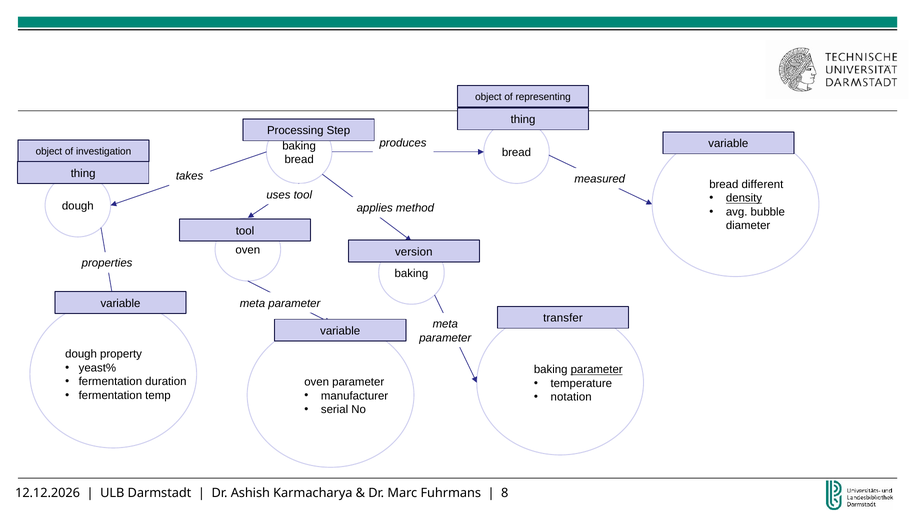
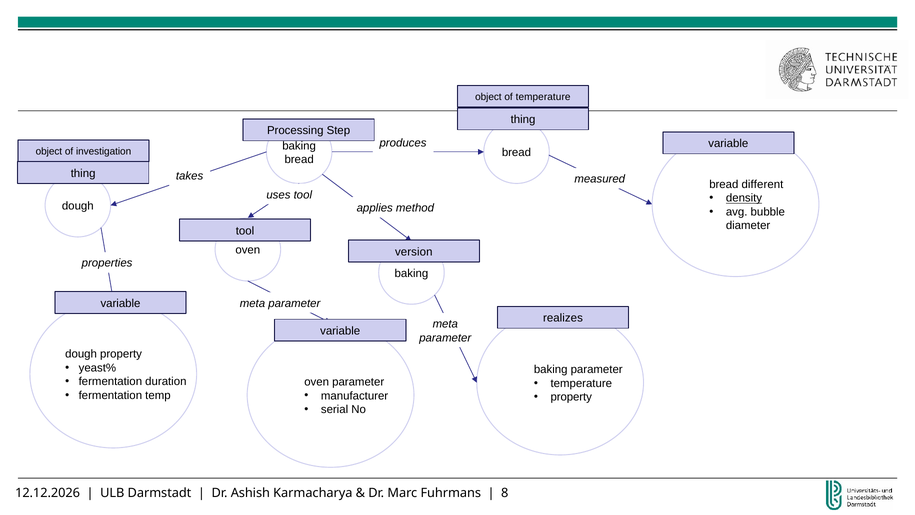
of representing: representing -> temperature
transfer: transfer -> realizes
parameter at (597, 369) underline: present -> none
notation at (571, 397): notation -> property
